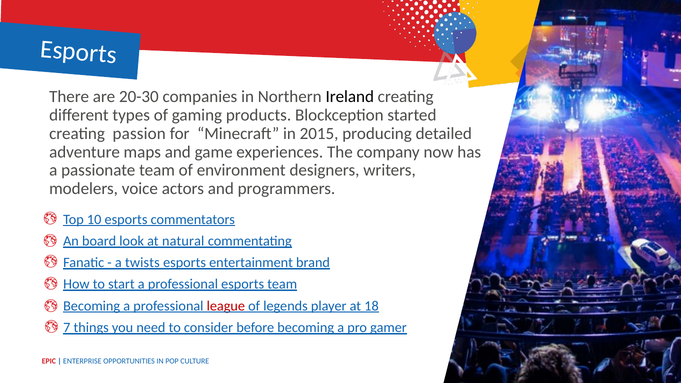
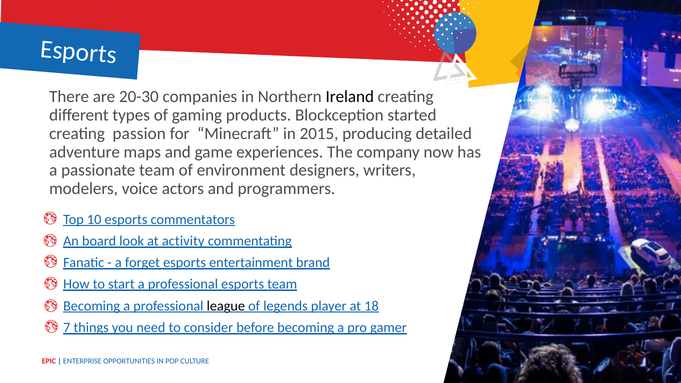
natural: natural -> activity
twists: twists -> forget
league colour: red -> black
